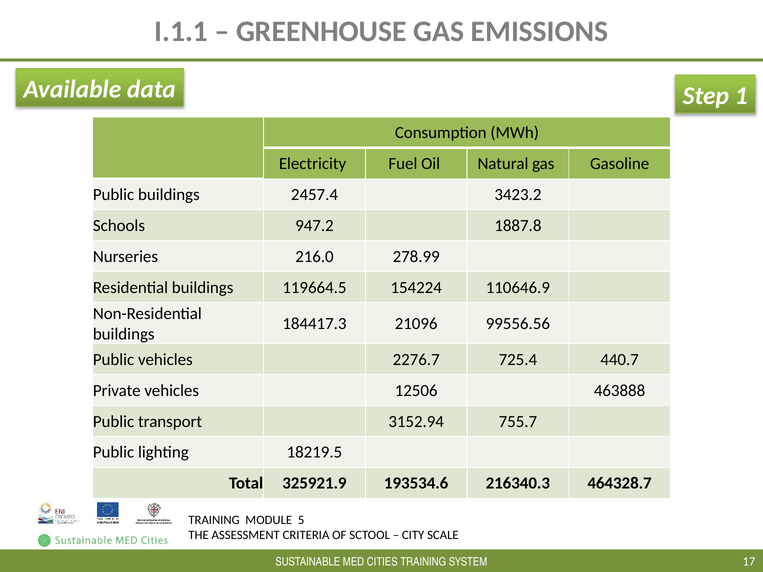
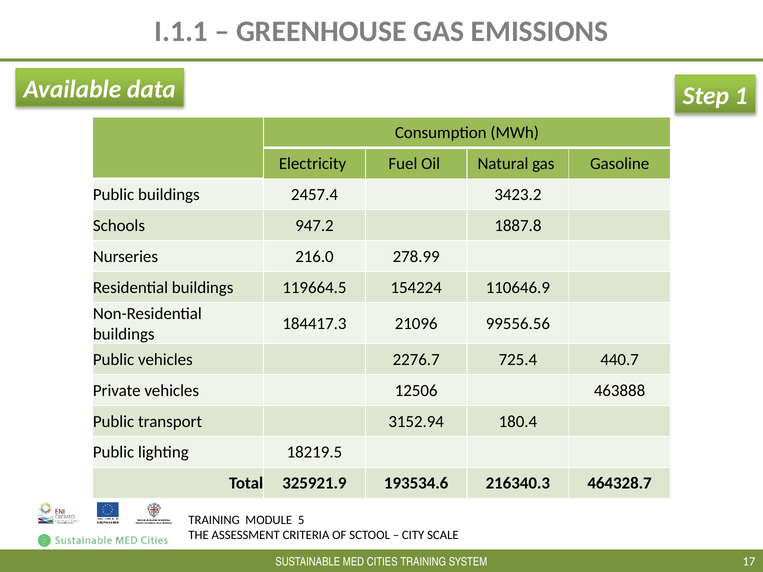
755.7: 755.7 -> 180.4
